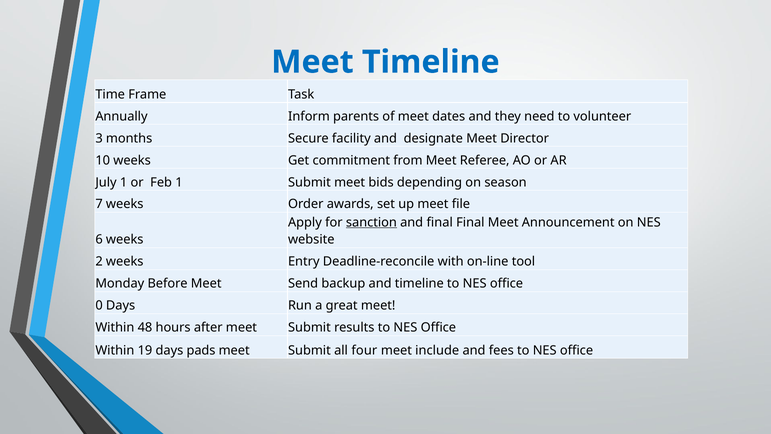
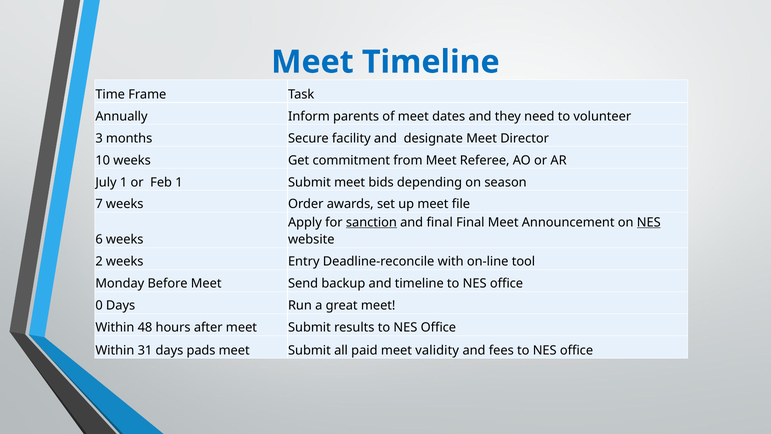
NES at (649, 222) underline: none -> present
19: 19 -> 31
four: four -> paid
include: include -> validity
